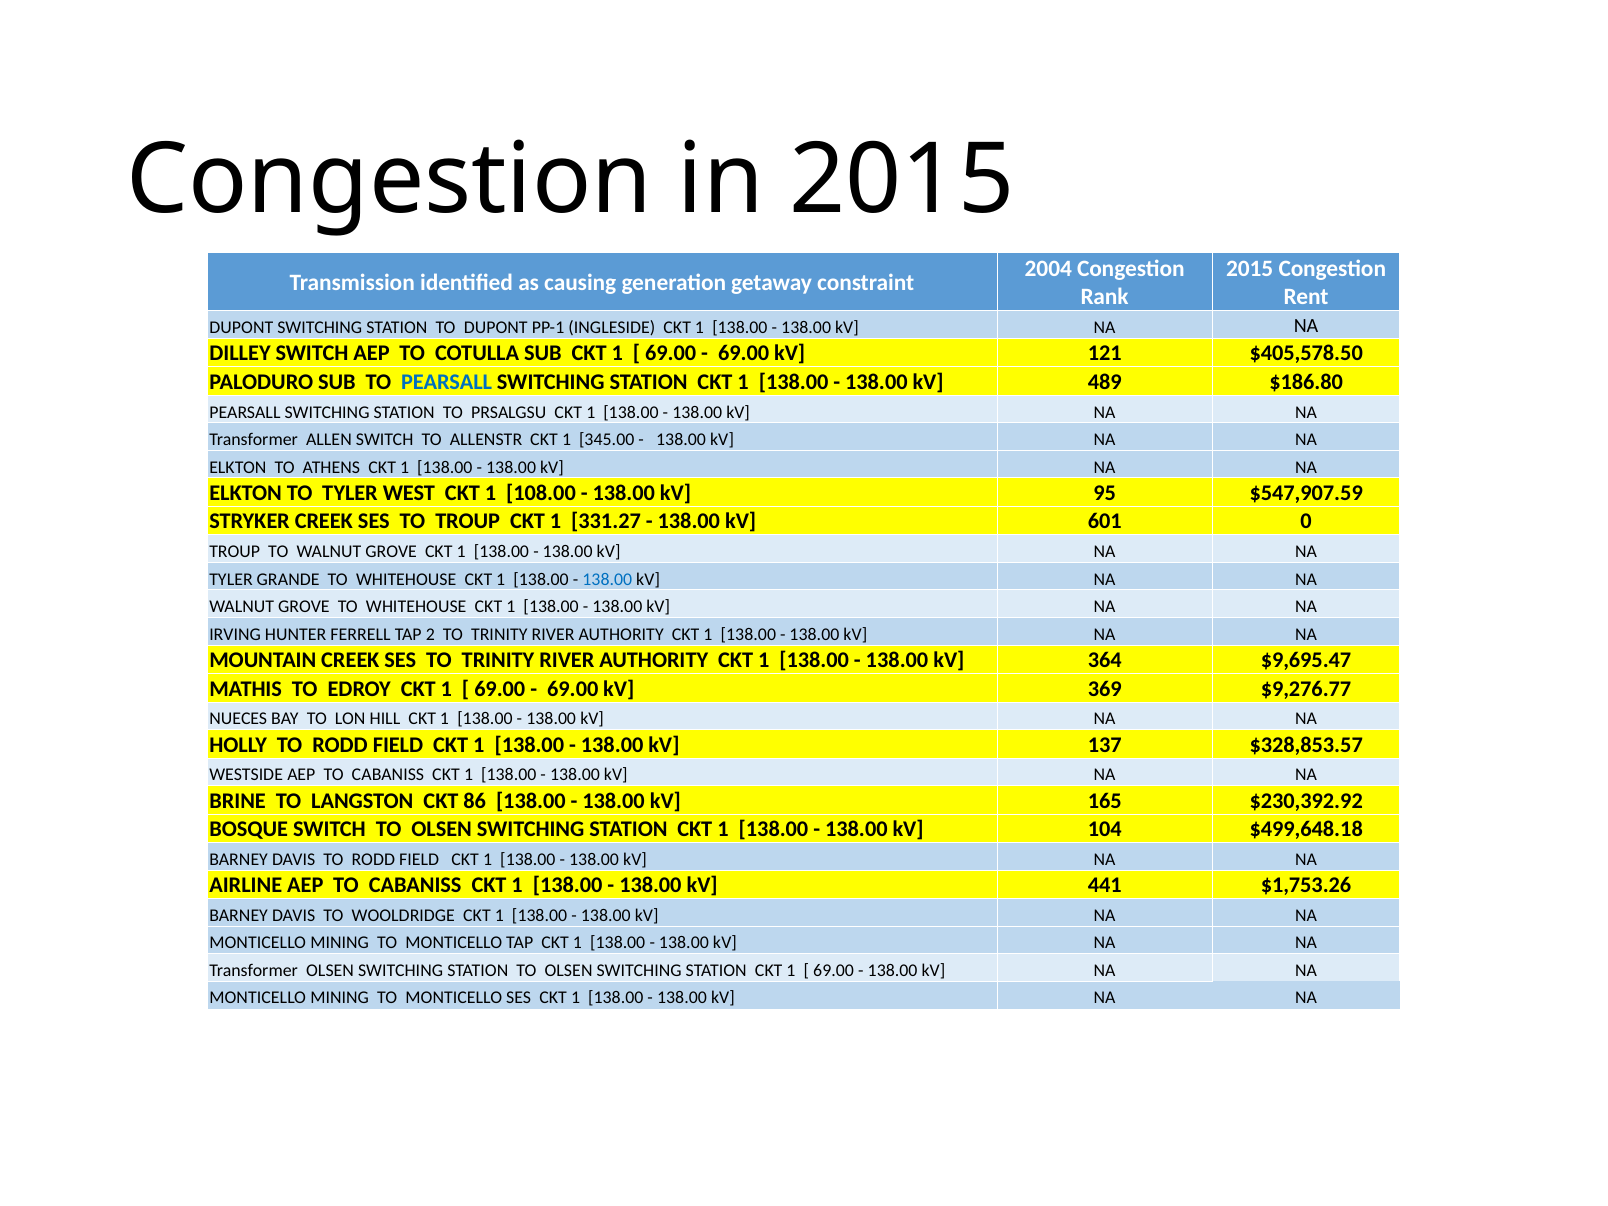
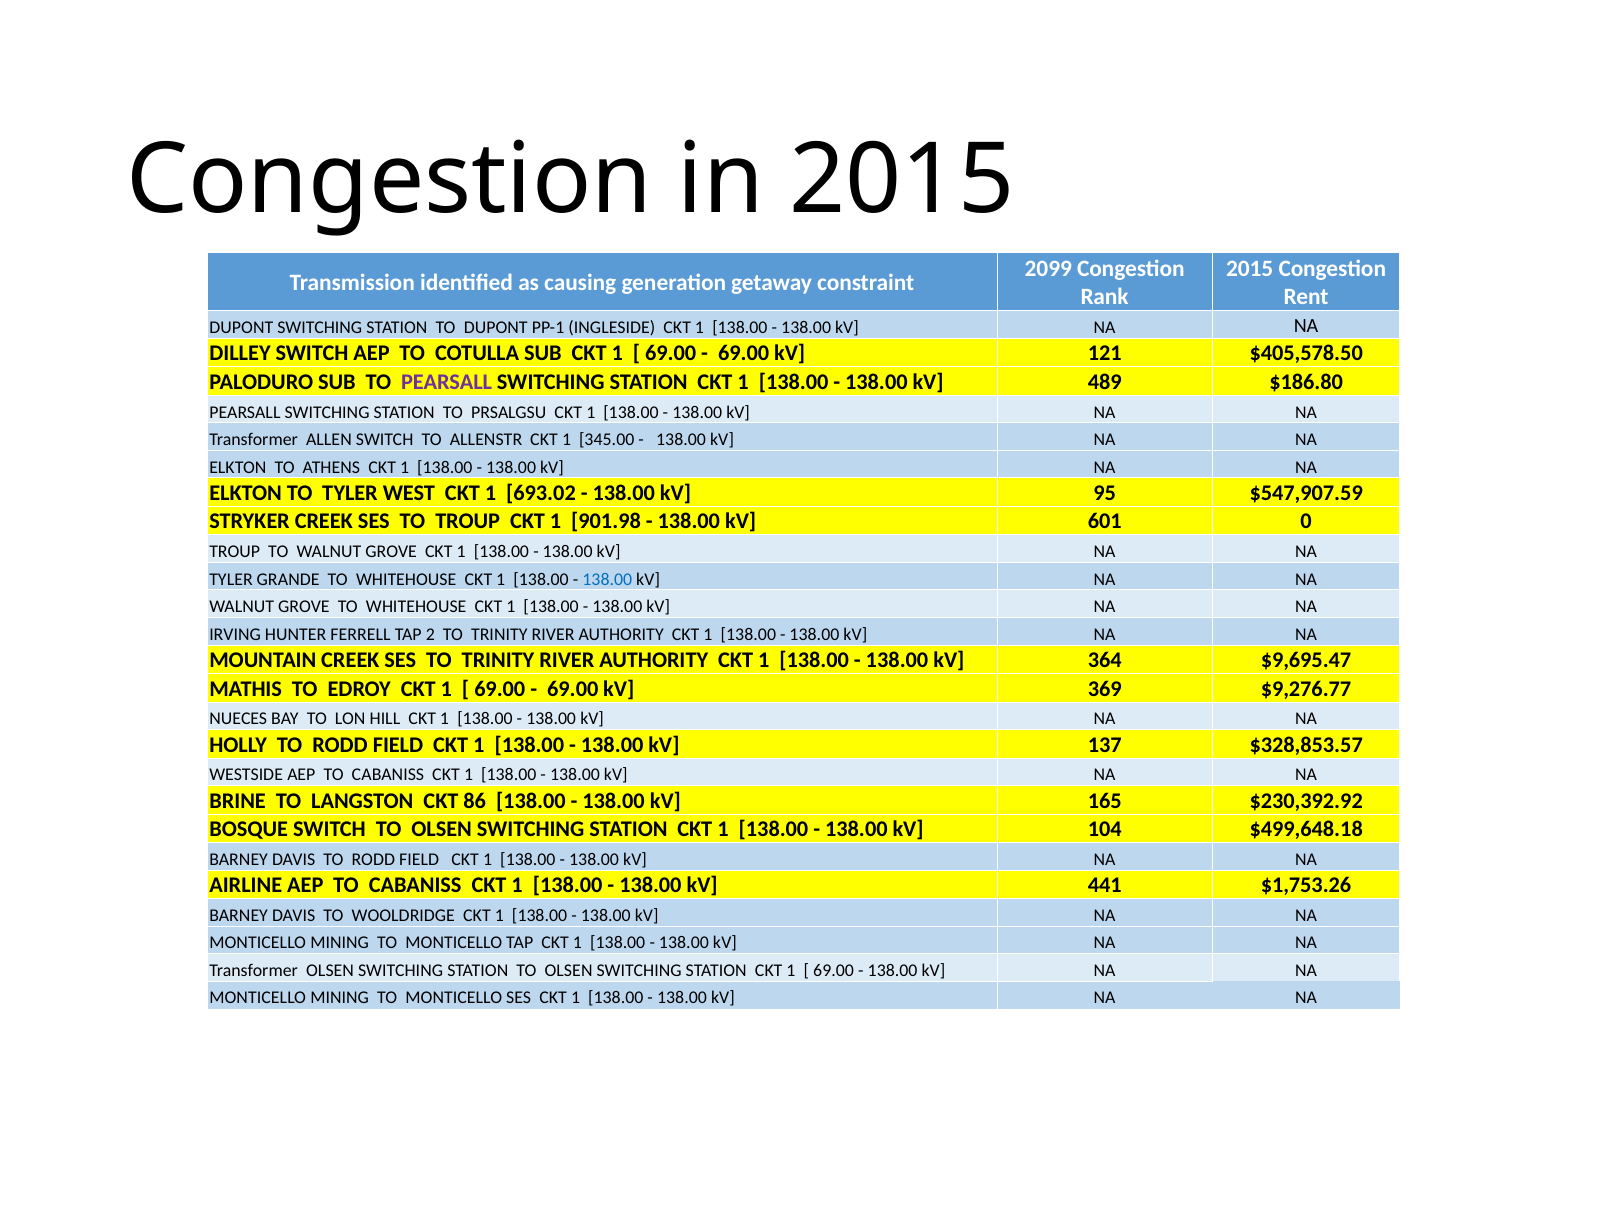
2004: 2004 -> 2099
PEARSALL at (447, 382) colour: blue -> purple
108.00: 108.00 -> 693.02
331.27: 331.27 -> 901.98
